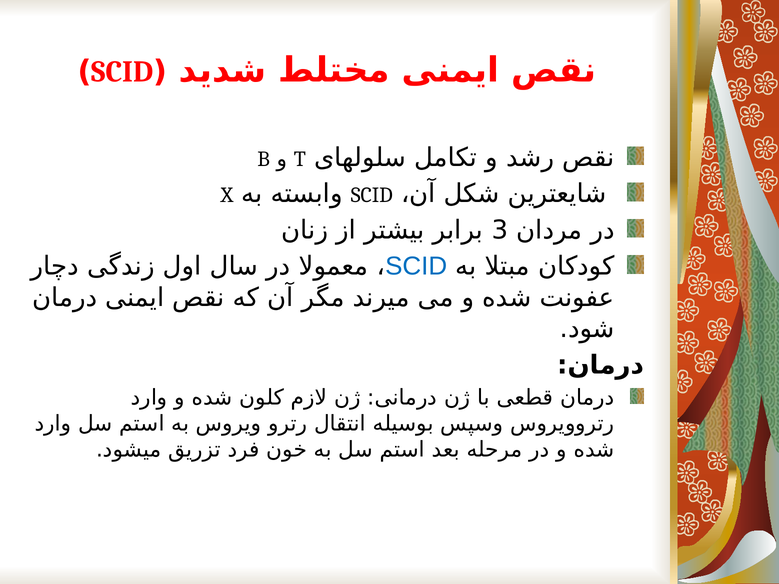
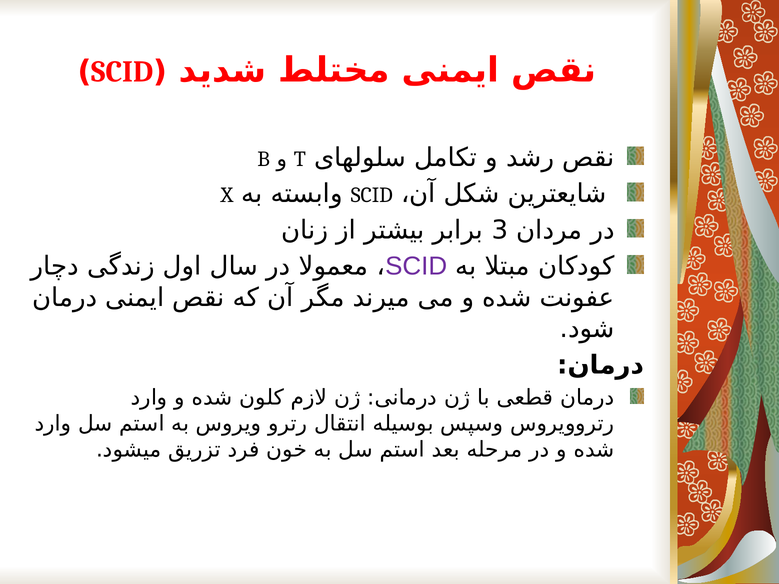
SCID at (416, 267) colour: blue -> purple
